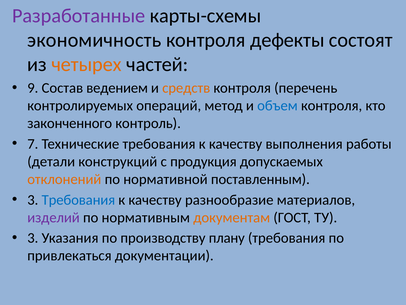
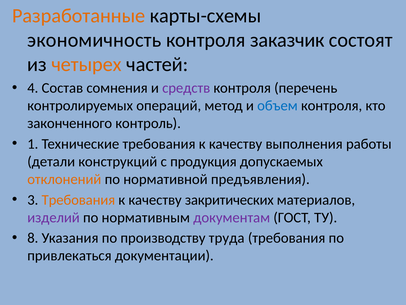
Разработанные colour: purple -> orange
дефекты: дефекты -> заказчик
9: 9 -> 4
ведением: ведением -> сомнения
средств colour: orange -> purple
7: 7 -> 1
поставленным: поставленным -> предъявления
Требования at (78, 200) colour: blue -> orange
разнообразие: разнообразие -> закритических
документам colour: orange -> purple
3 at (33, 238): 3 -> 8
плану: плану -> труда
